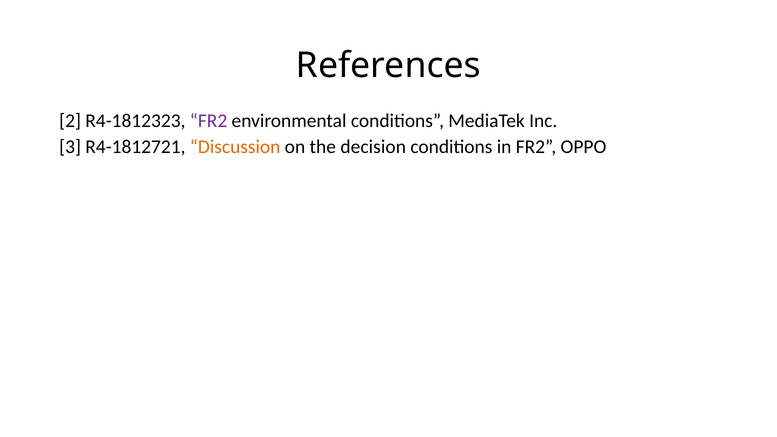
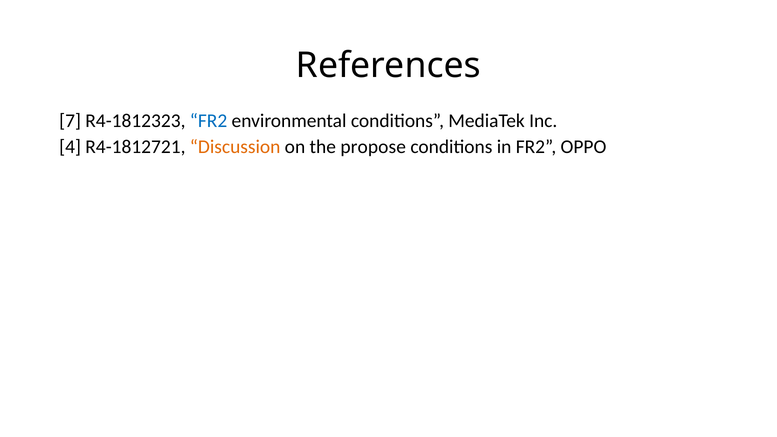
2: 2 -> 7
FR2 at (209, 121) colour: purple -> blue
3: 3 -> 4
decision: decision -> propose
